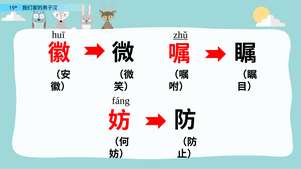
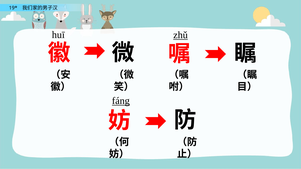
fáng underline: none -> present
